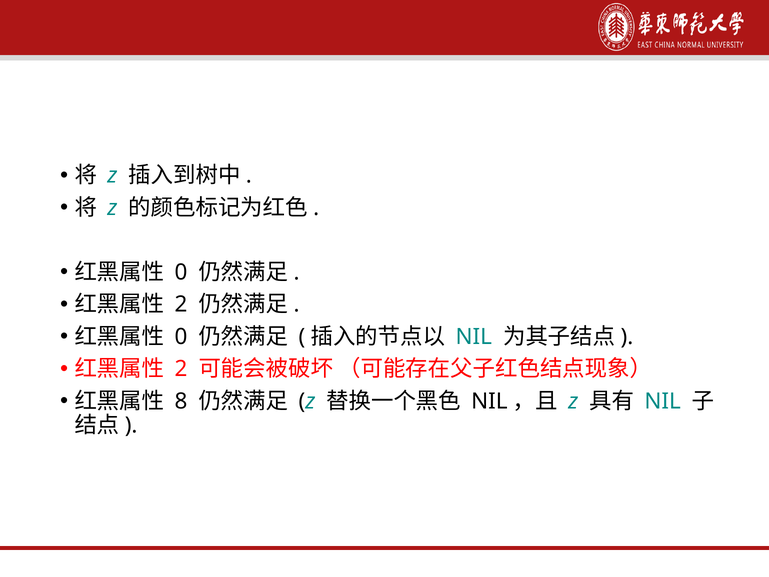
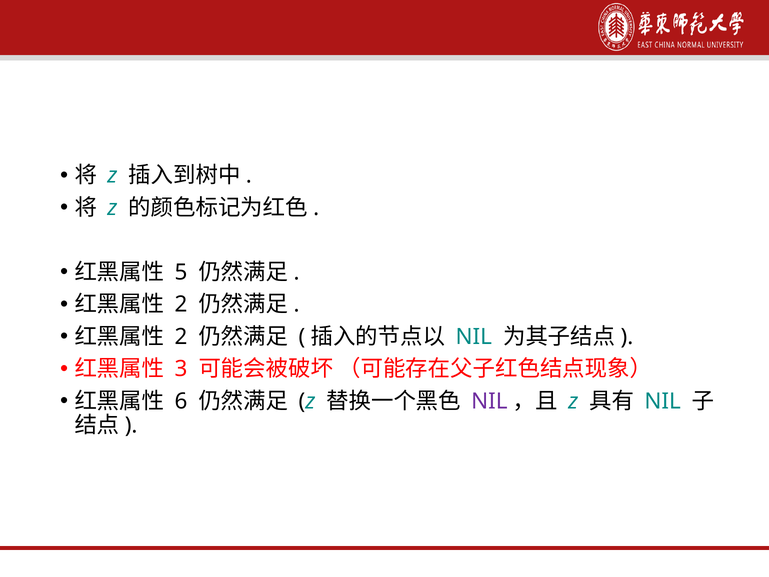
0 at (181, 272): 0 -> 5
0 at (181, 337): 0 -> 2
2 at (181, 369): 2 -> 3
8: 8 -> 6
NIL at (489, 401) colour: black -> purple
